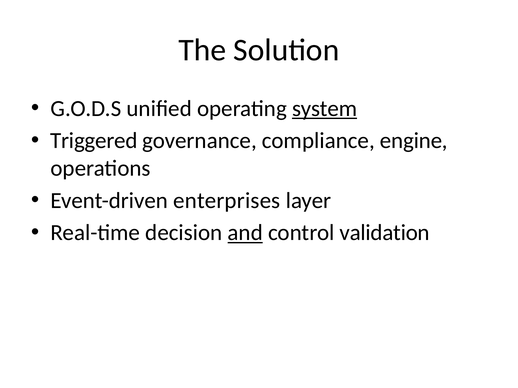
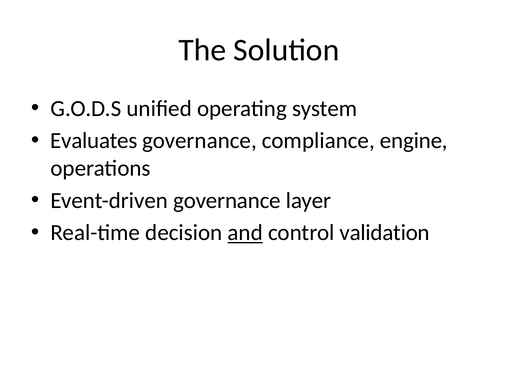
system underline: present -> none
Triggered: Triggered -> Evaluates
Event-driven enterprises: enterprises -> governance
